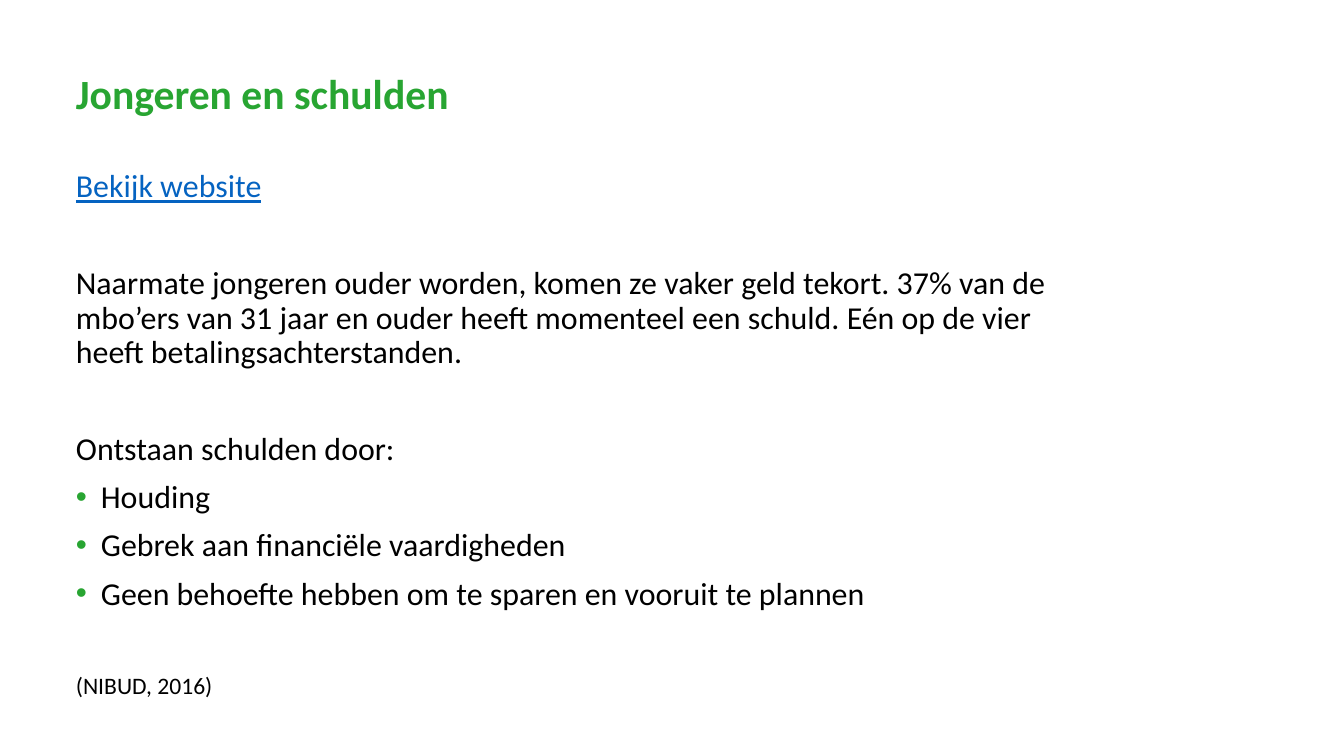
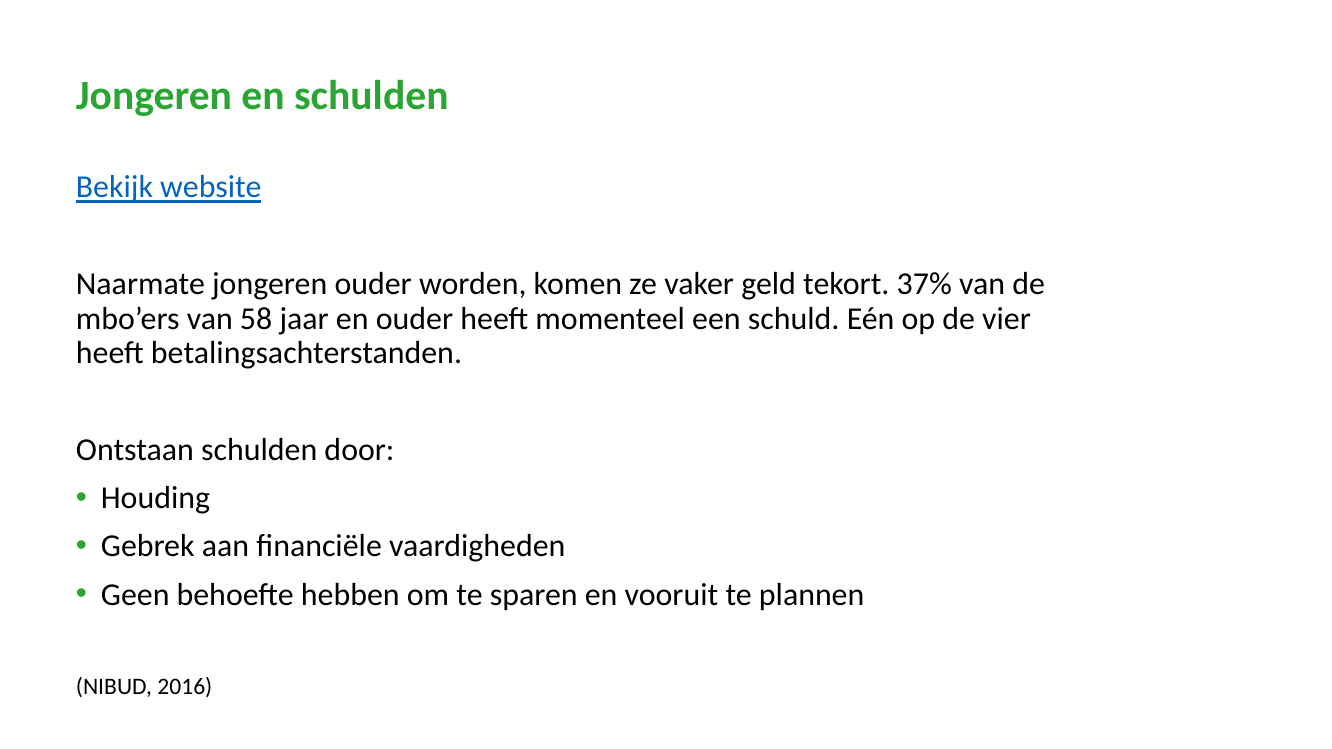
31: 31 -> 58
